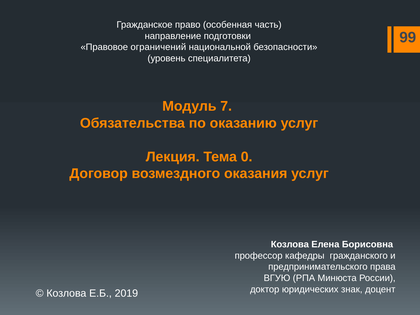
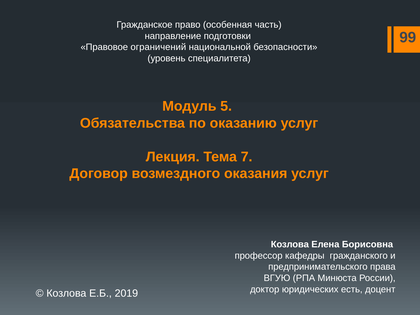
7: 7 -> 5
0: 0 -> 7
знак: знак -> есть
